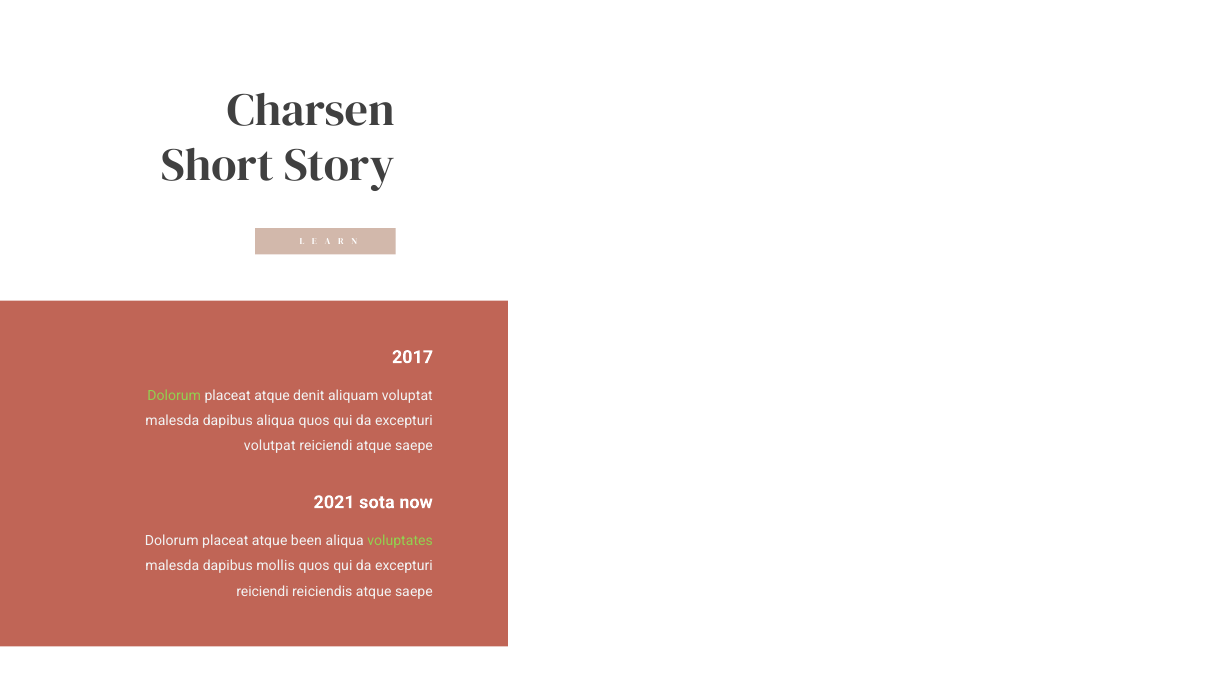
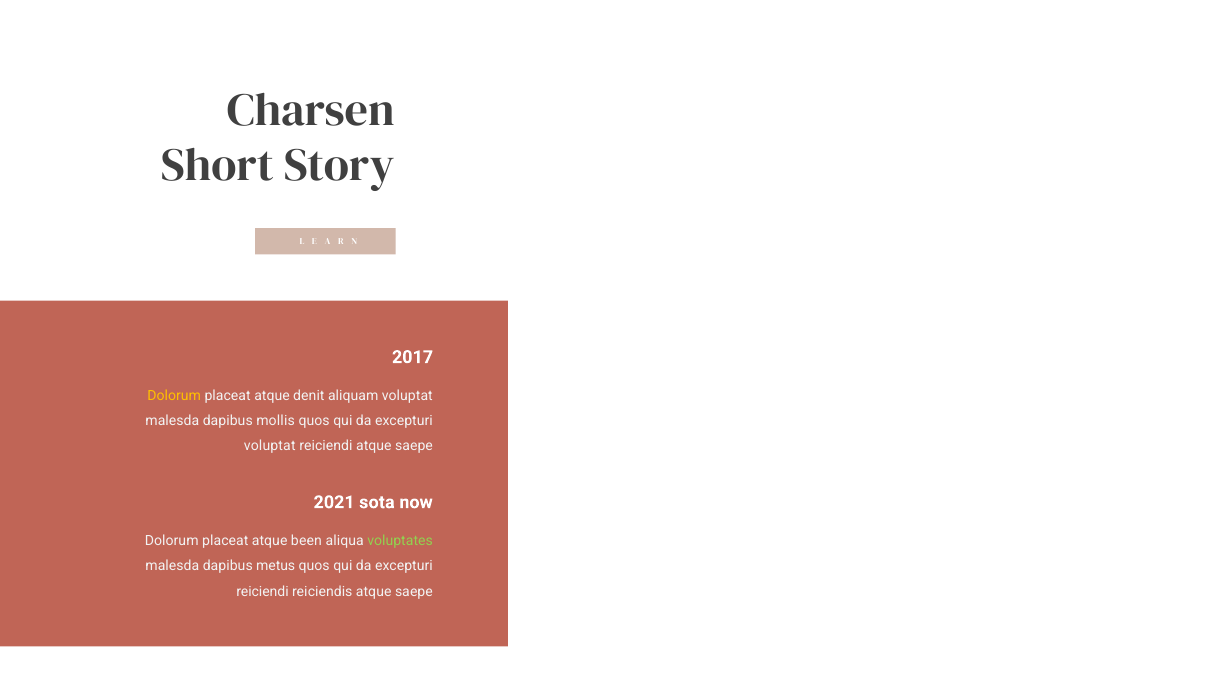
Dolorum at (174, 396) colour: light green -> yellow
dapibus aliqua: aliqua -> mollis
volutpat at (270, 446): volutpat -> voluptat
mollis: mollis -> metus
